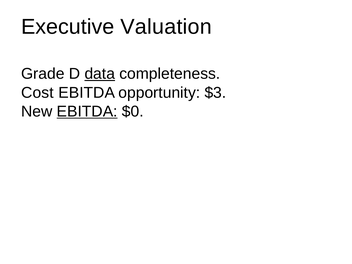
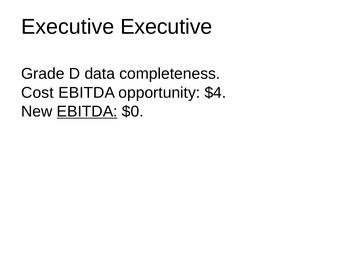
Executive Valuation: Valuation -> Executive
data underline: present -> none
$3: $3 -> $4
